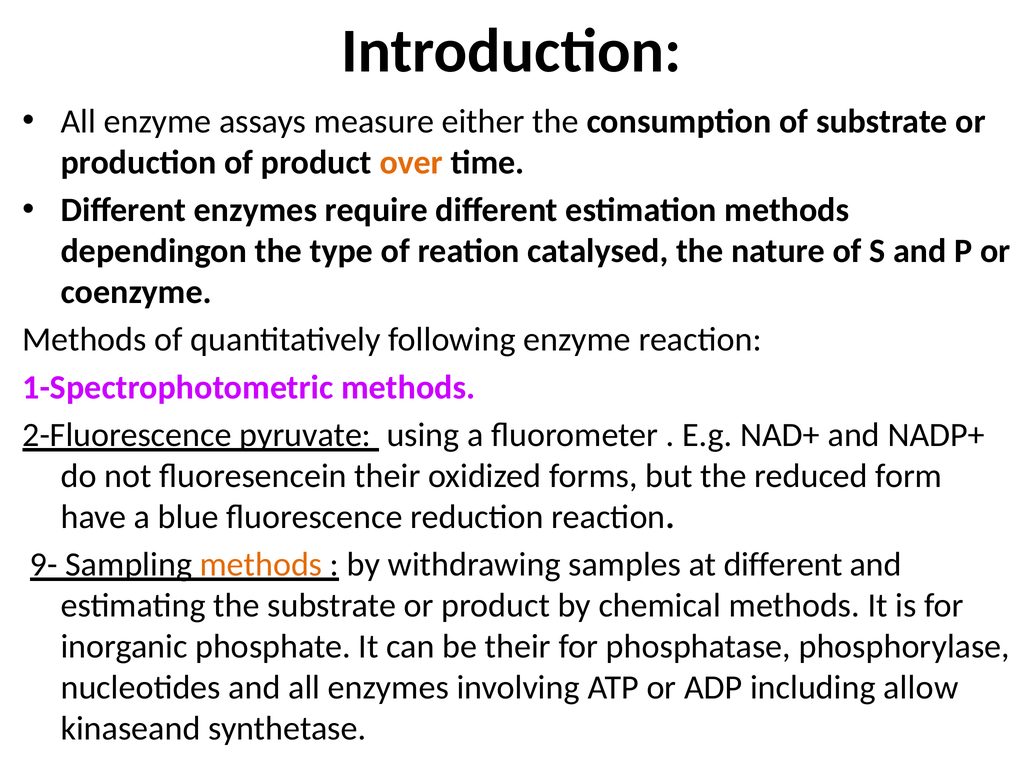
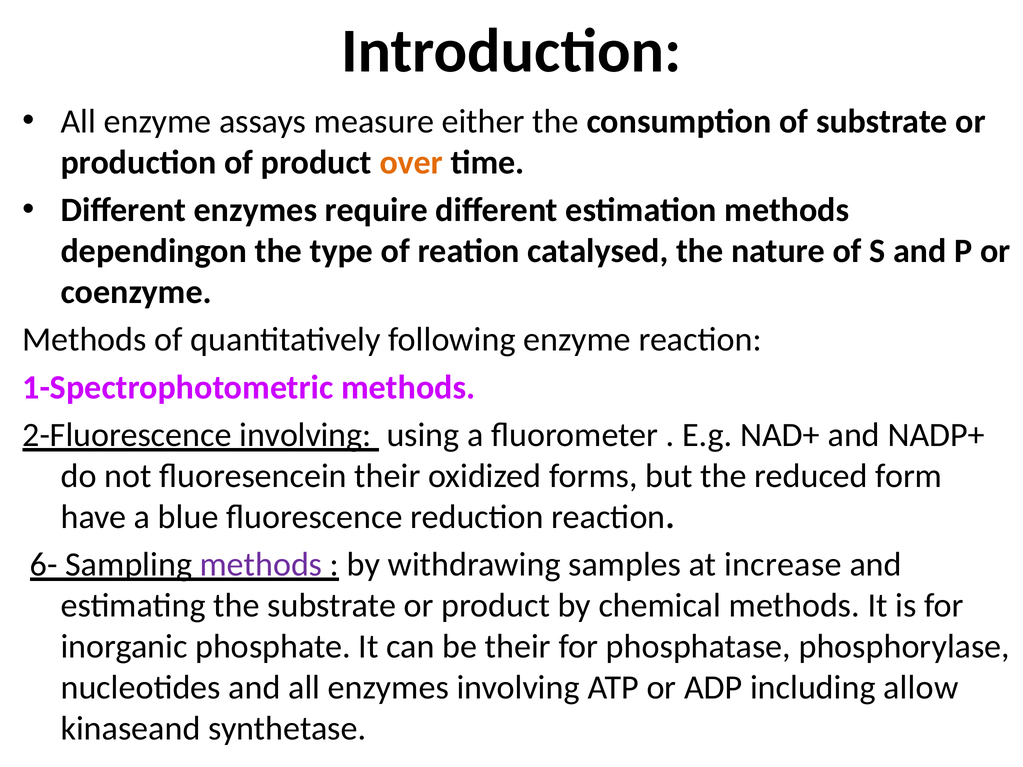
2-Fluorescence pyruvate: pyruvate -> involving
9-: 9- -> 6-
methods at (261, 565) colour: orange -> purple
at different: different -> increase
